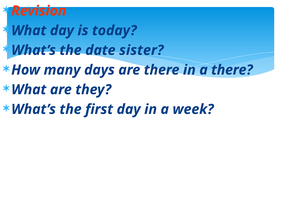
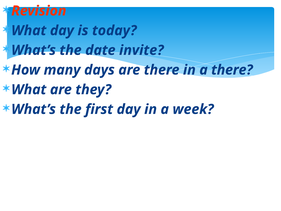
sister: sister -> invite
